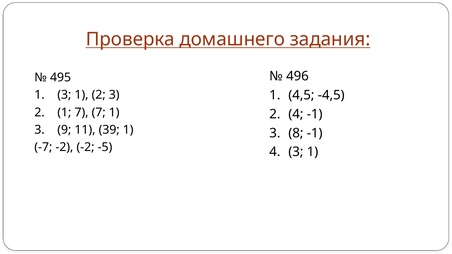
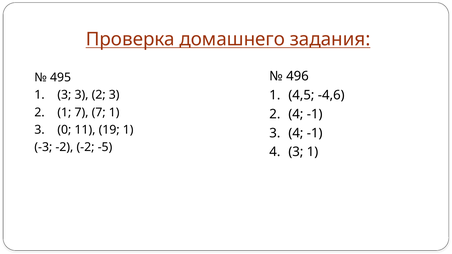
1 3 1: 1 -> 3
-4,5: -4,5 -> -4,6
9: 9 -> 0
39: 39 -> 19
3 8: 8 -> 4
-7: -7 -> -3
